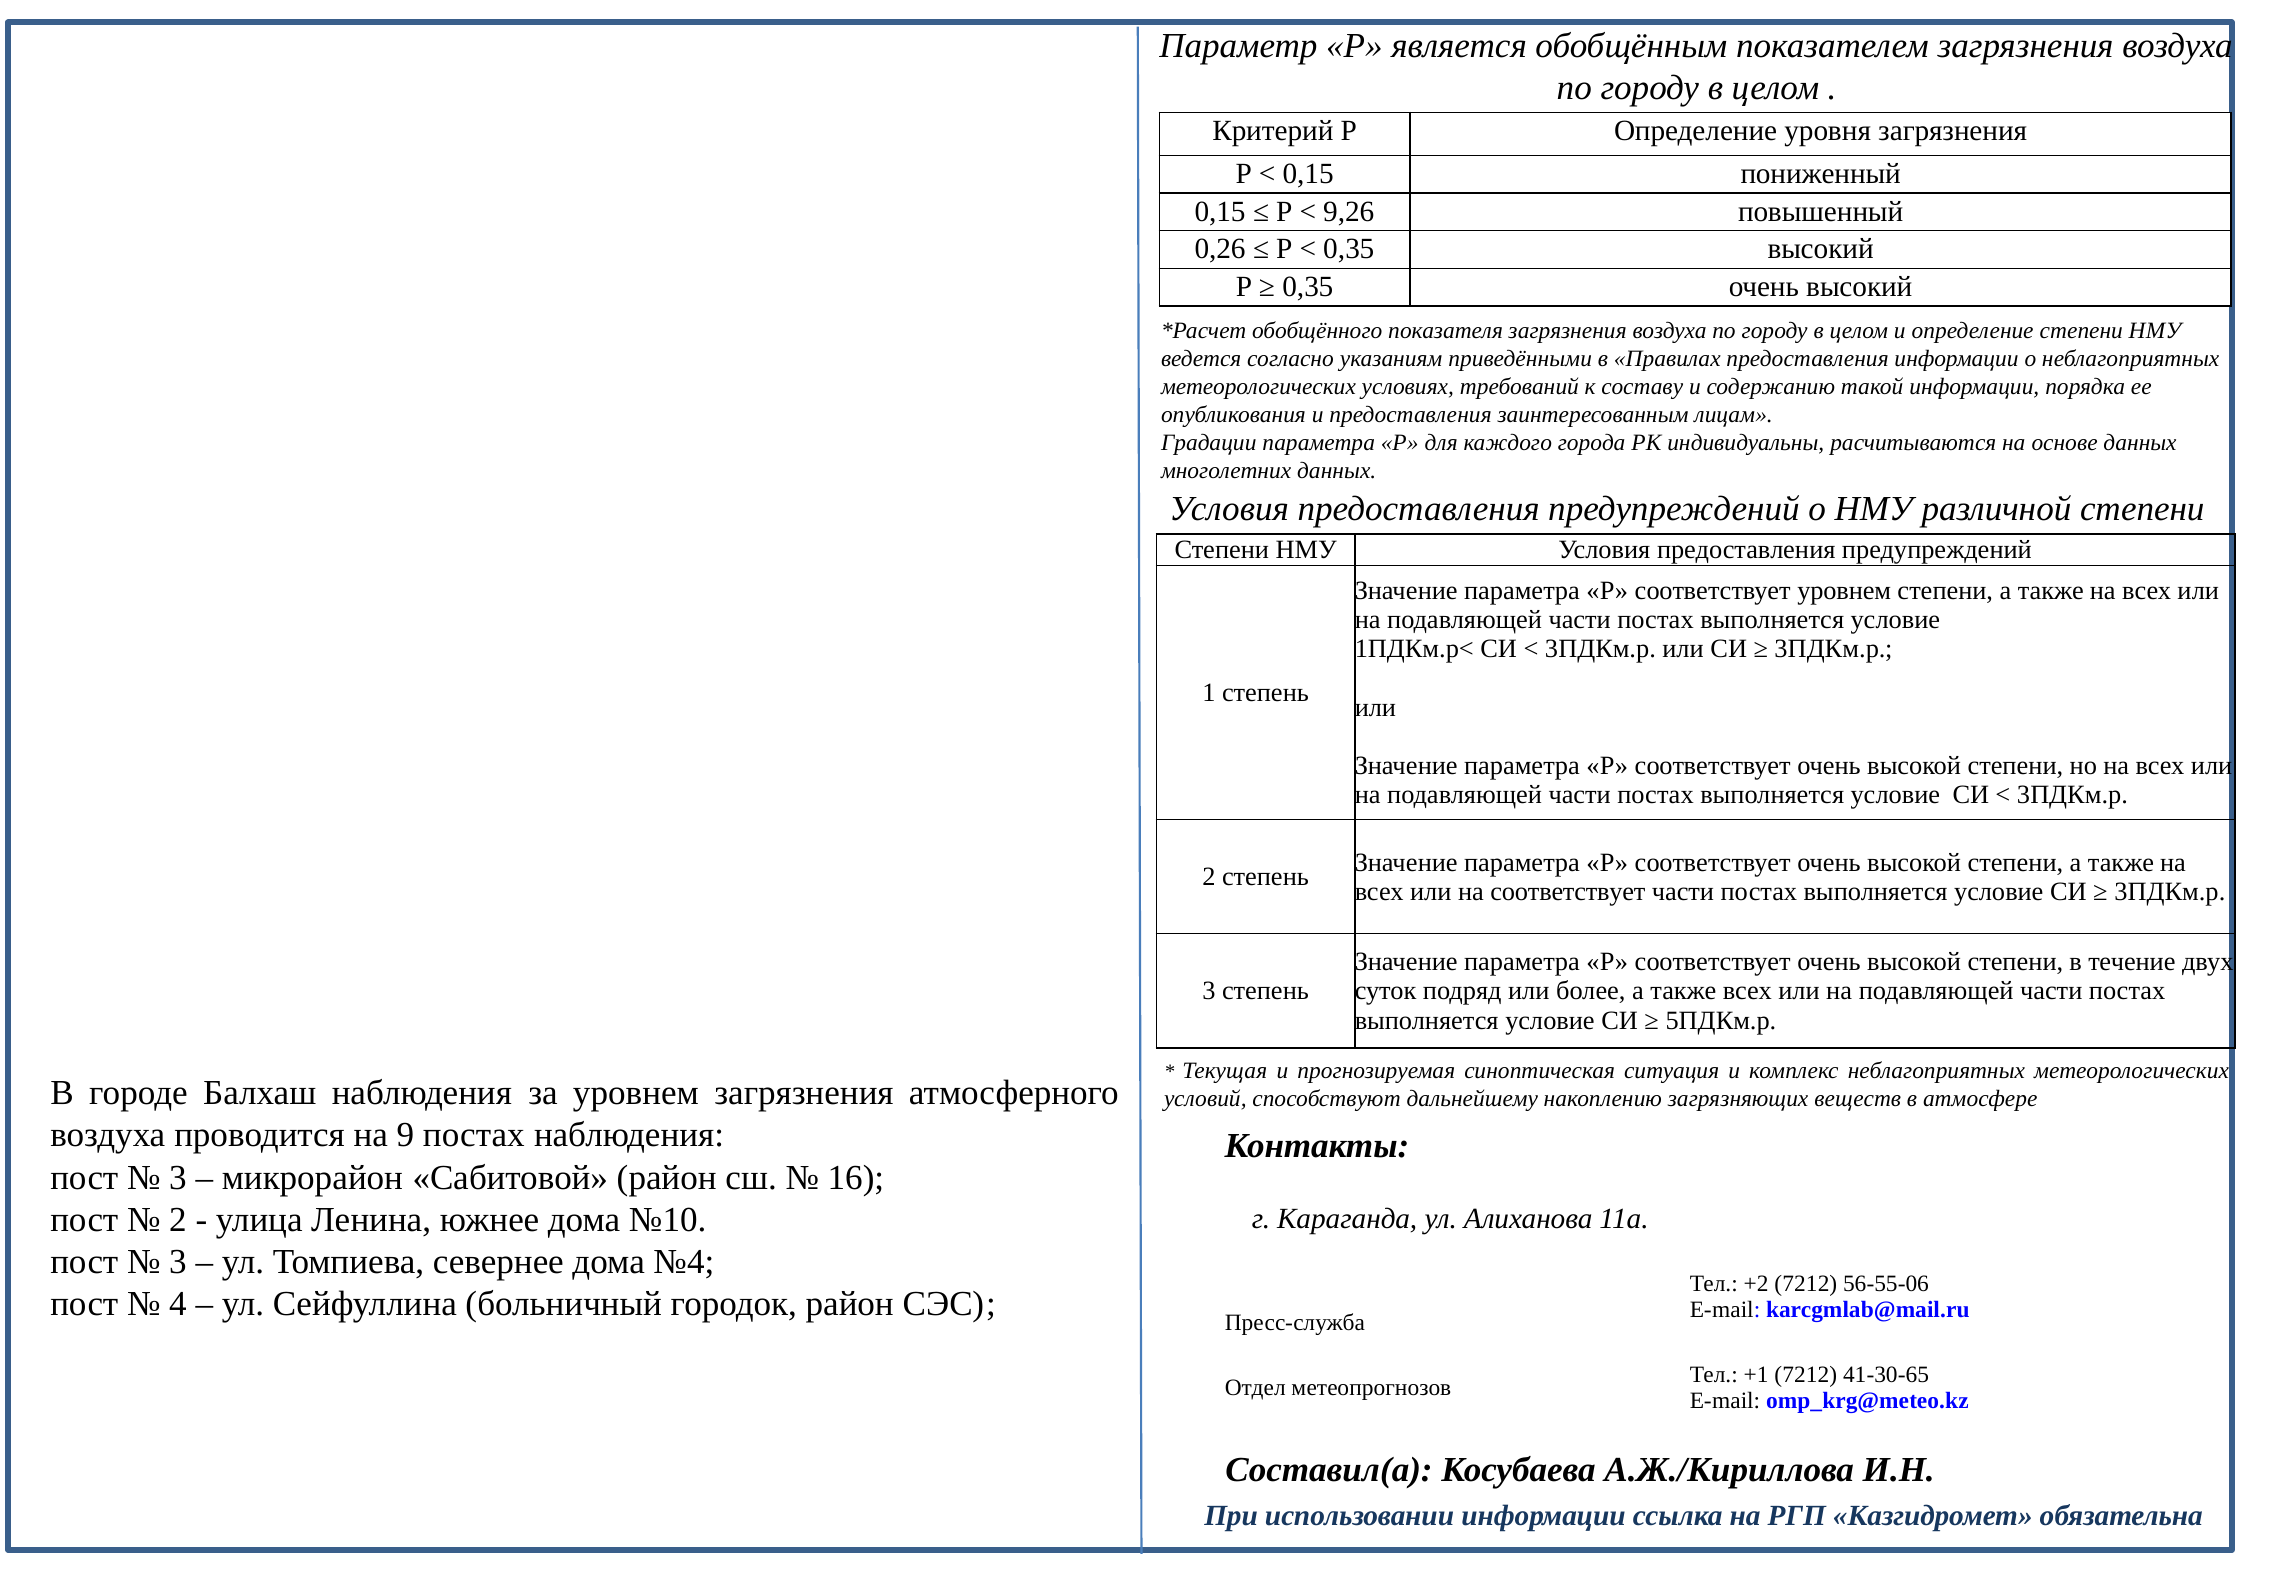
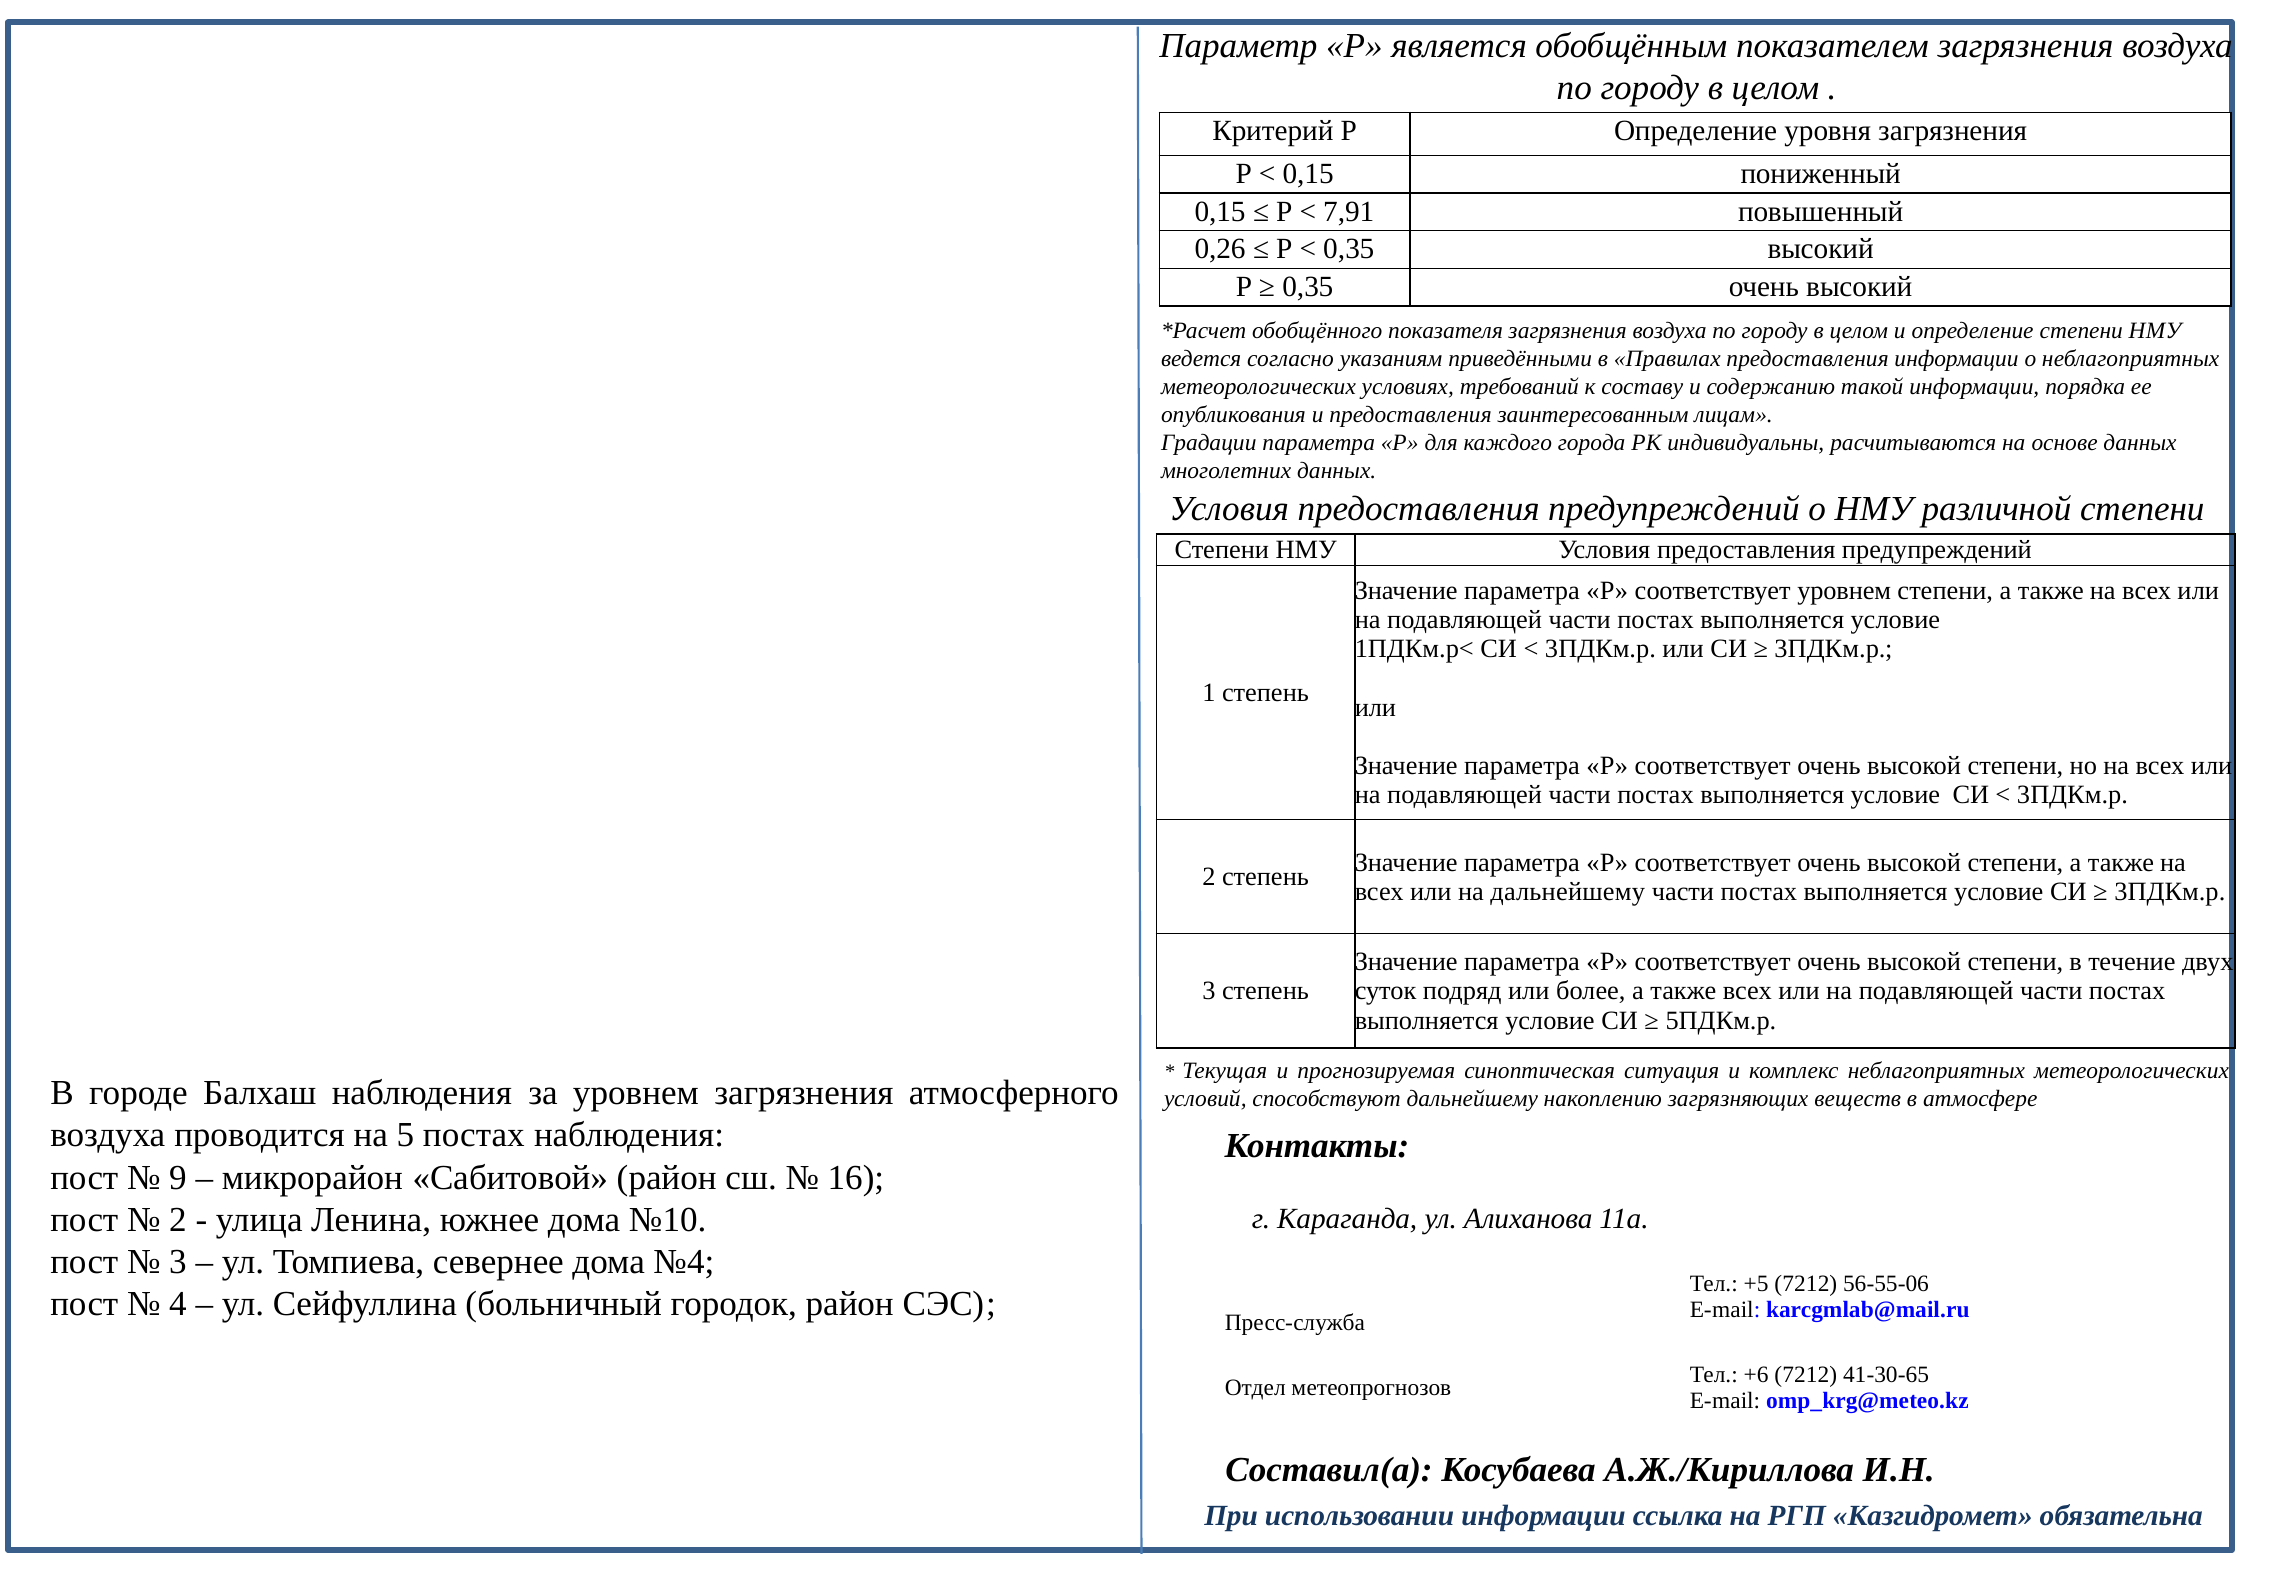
9,26: 9,26 -> 7,91
на соответствует: соответствует -> дальнейшему
9: 9 -> 5
3 at (178, 1177): 3 -> 9
+2: +2 -> +5
+1: +1 -> +6
